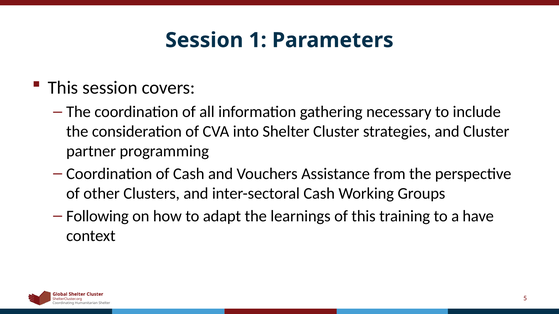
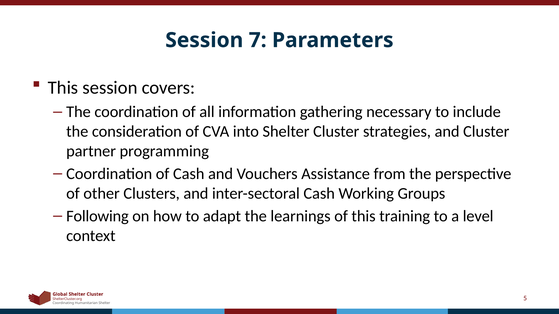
1: 1 -> 7
have: have -> level
